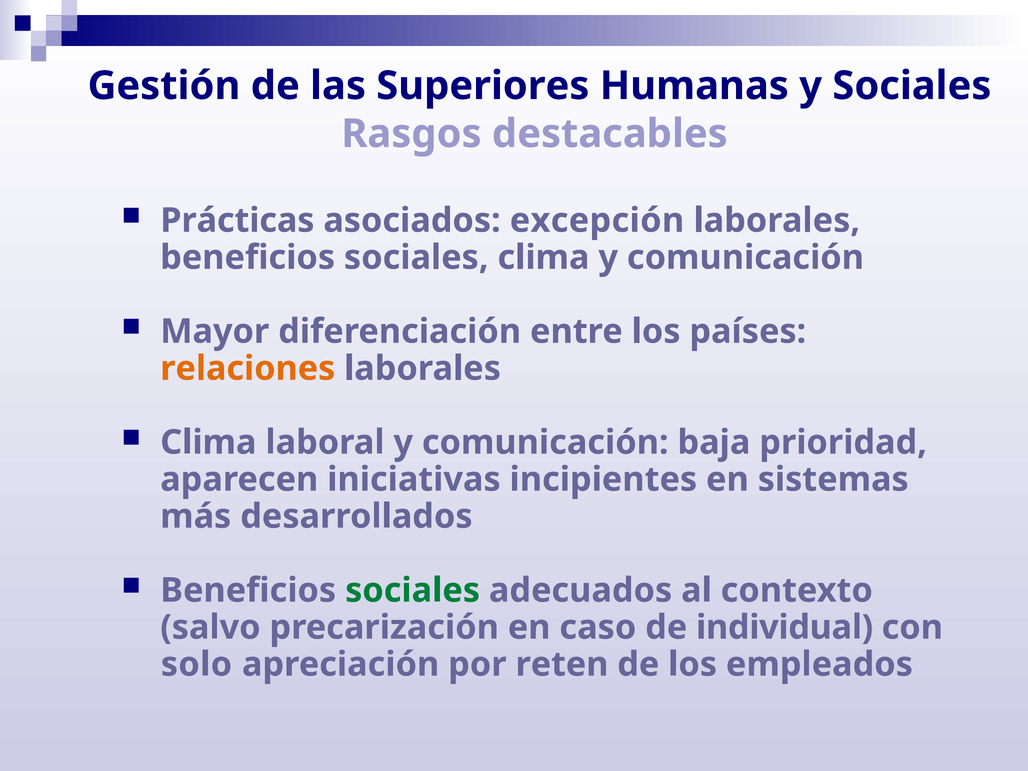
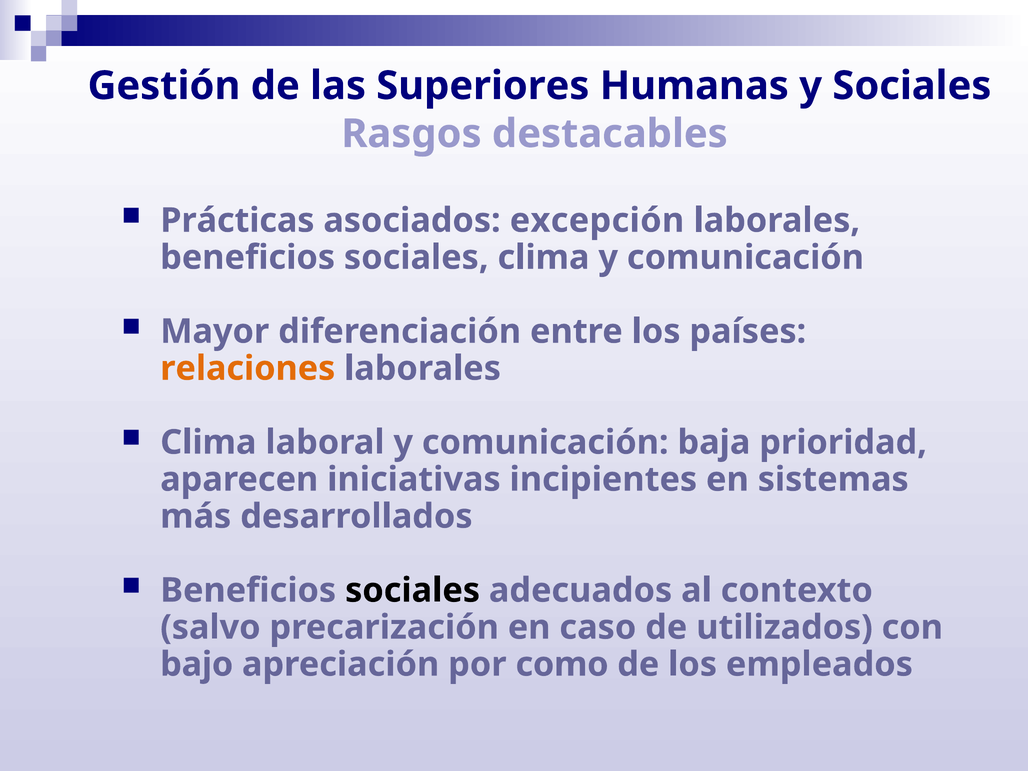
sociales at (413, 590) colour: green -> black
individual: individual -> utilizados
solo: solo -> bajo
reten: reten -> como
